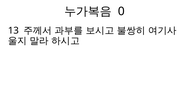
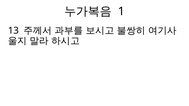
0: 0 -> 1
